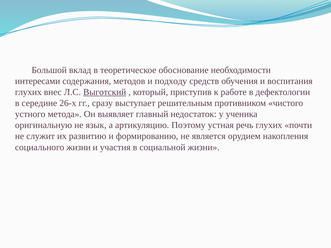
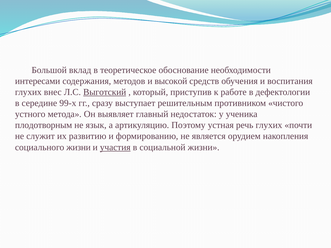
подходу: подходу -> высокой
26-х: 26-х -> 99-х
оригинальную: оригинальную -> плодотворным
участия underline: none -> present
